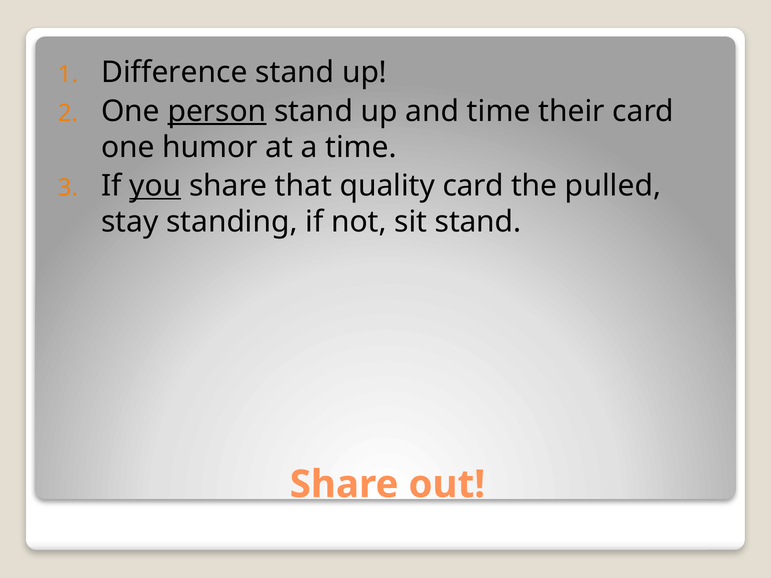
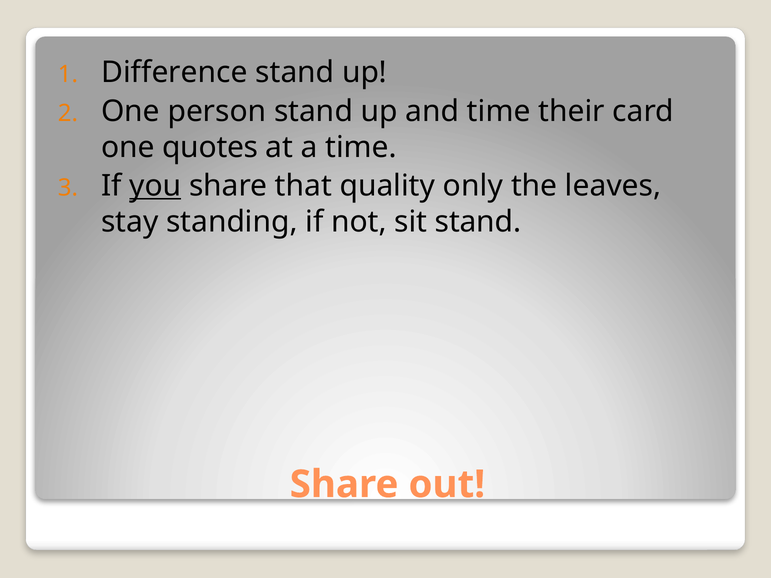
person underline: present -> none
humor: humor -> quotes
quality card: card -> only
pulled: pulled -> leaves
